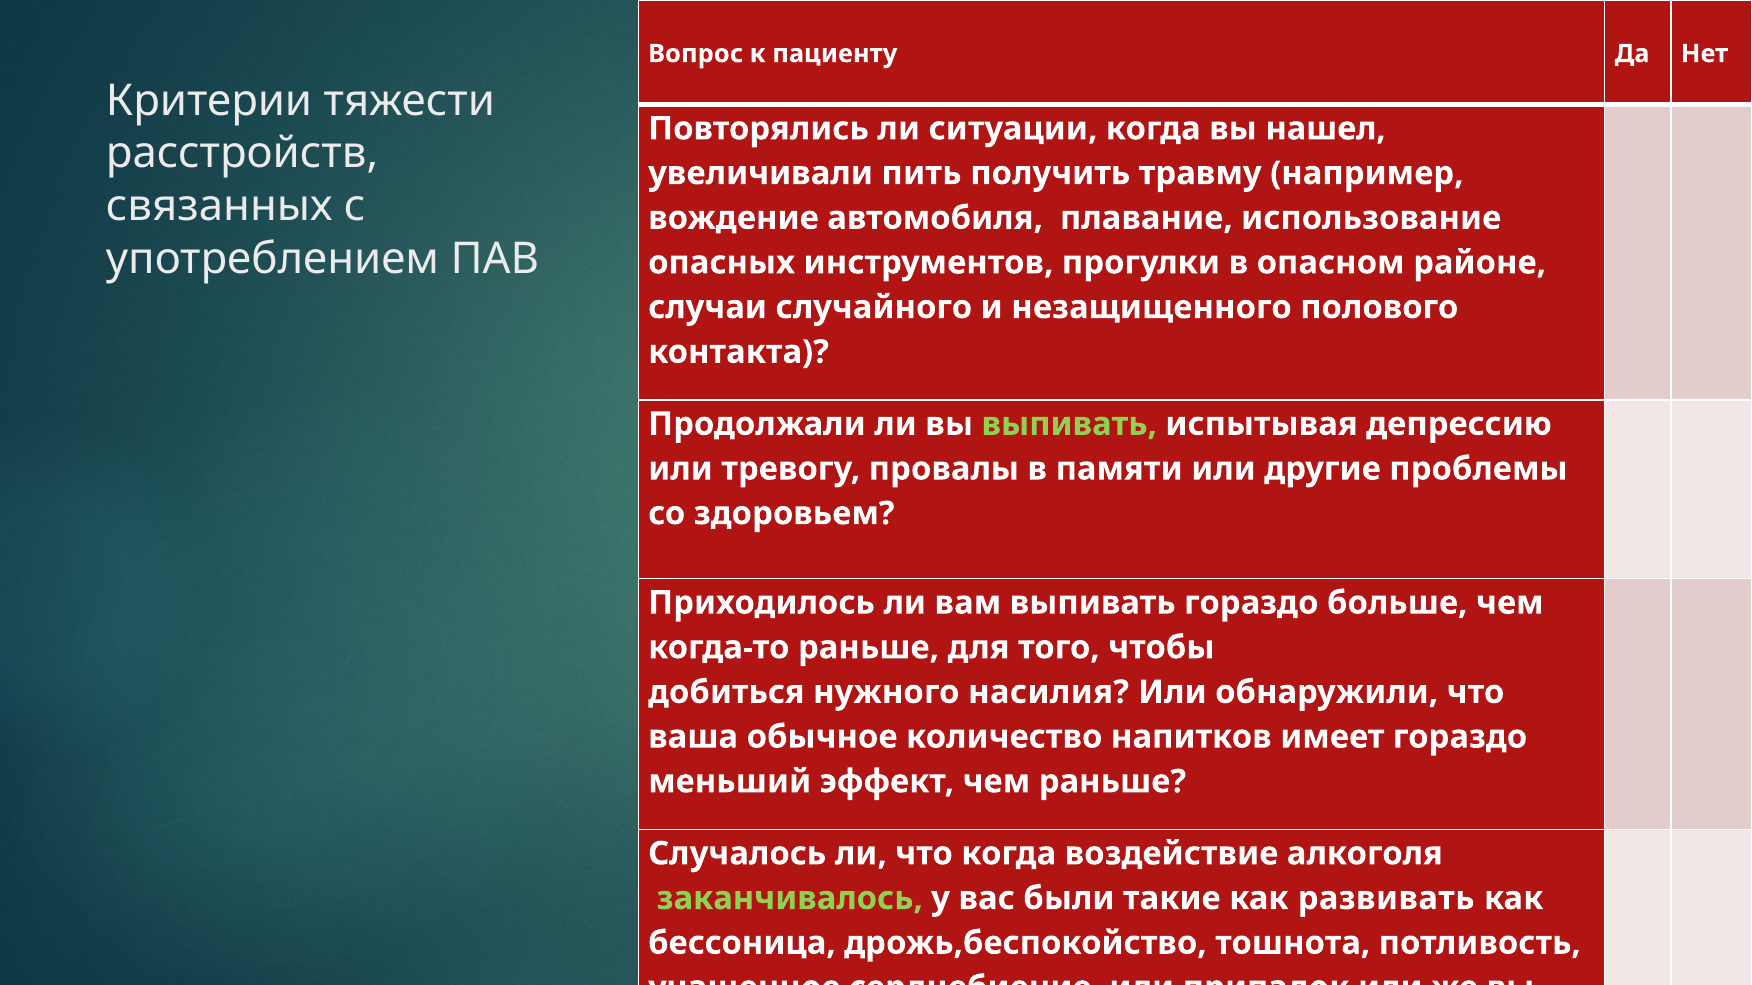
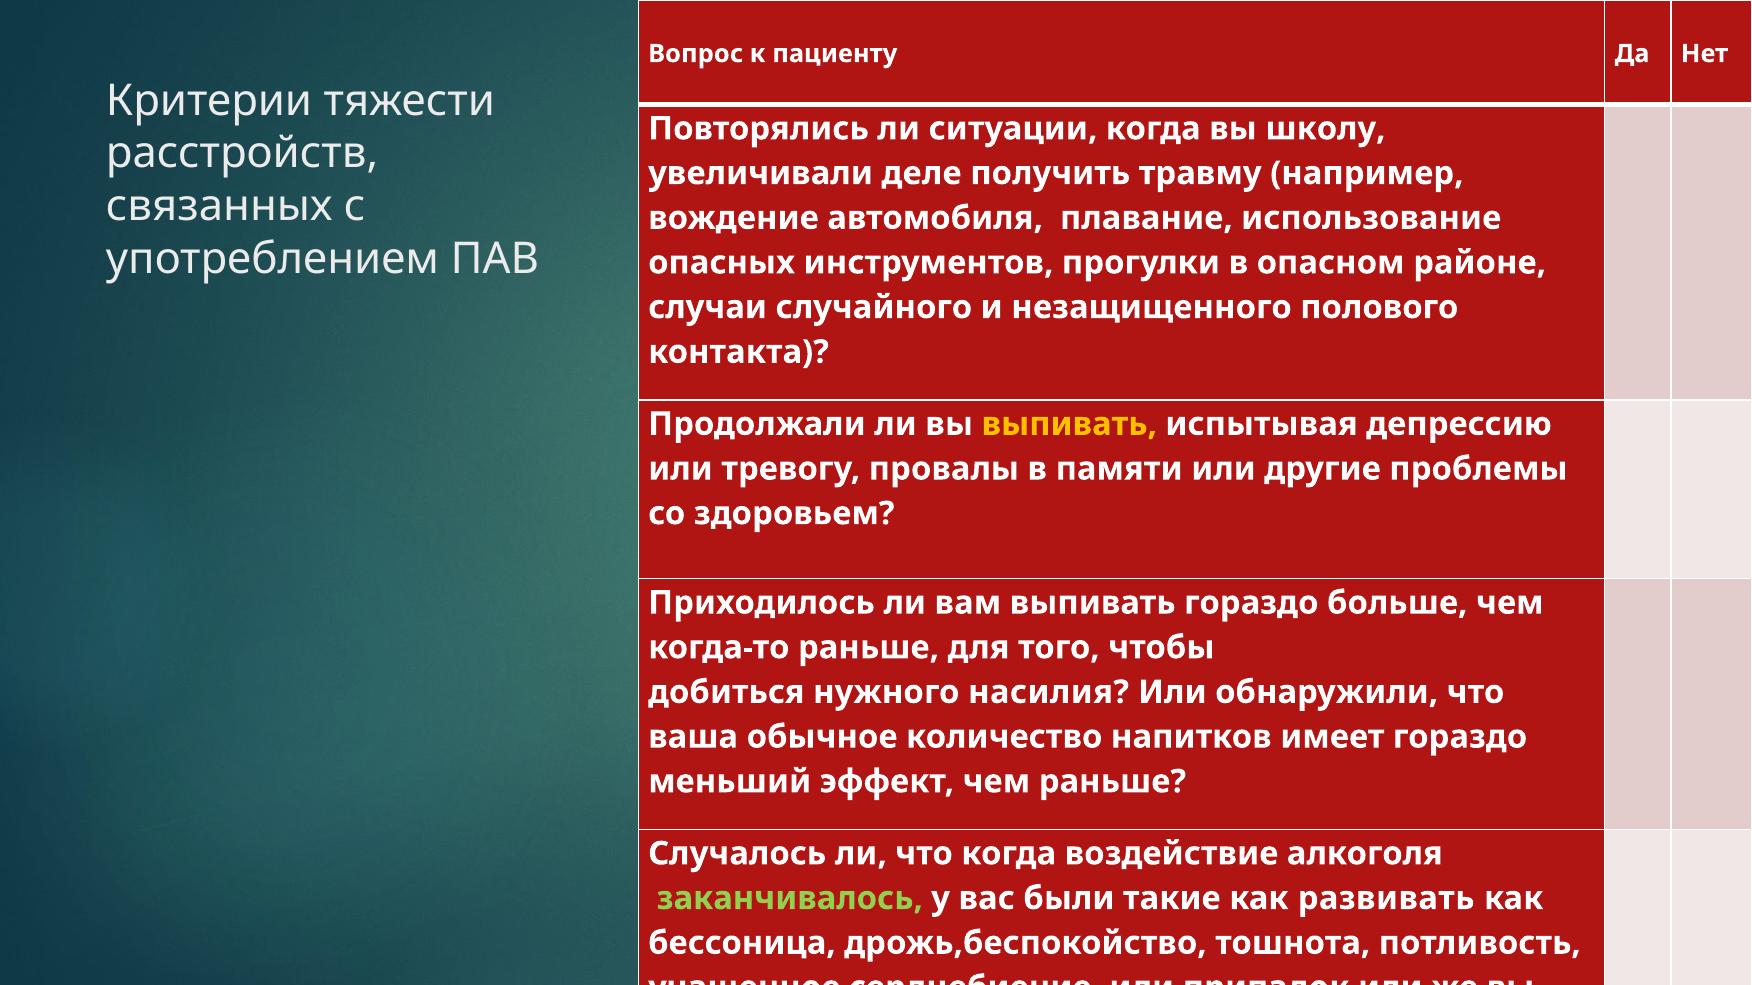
нашел: нашел -> школу
увеличивали пить: пить -> деле
выпивать at (1069, 424) colour: light green -> yellow
